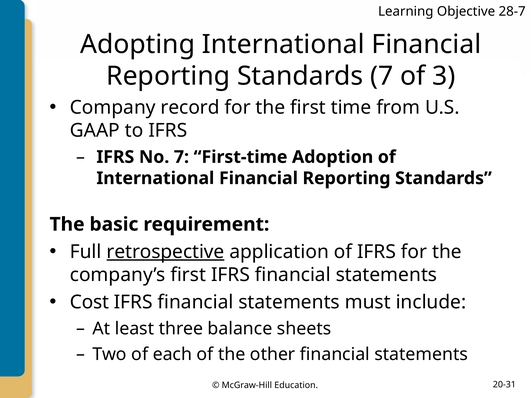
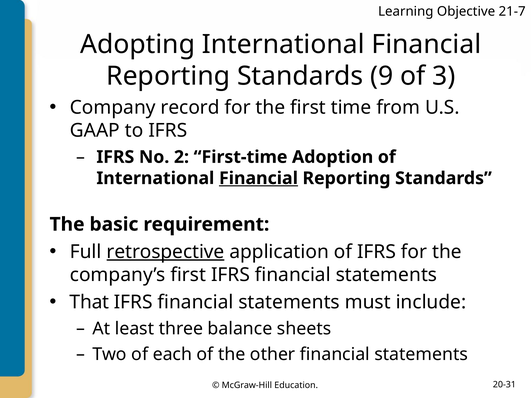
28-7: 28-7 -> 21-7
Standards 7: 7 -> 9
No 7: 7 -> 2
Financial at (258, 178) underline: none -> present
Cost: Cost -> That
